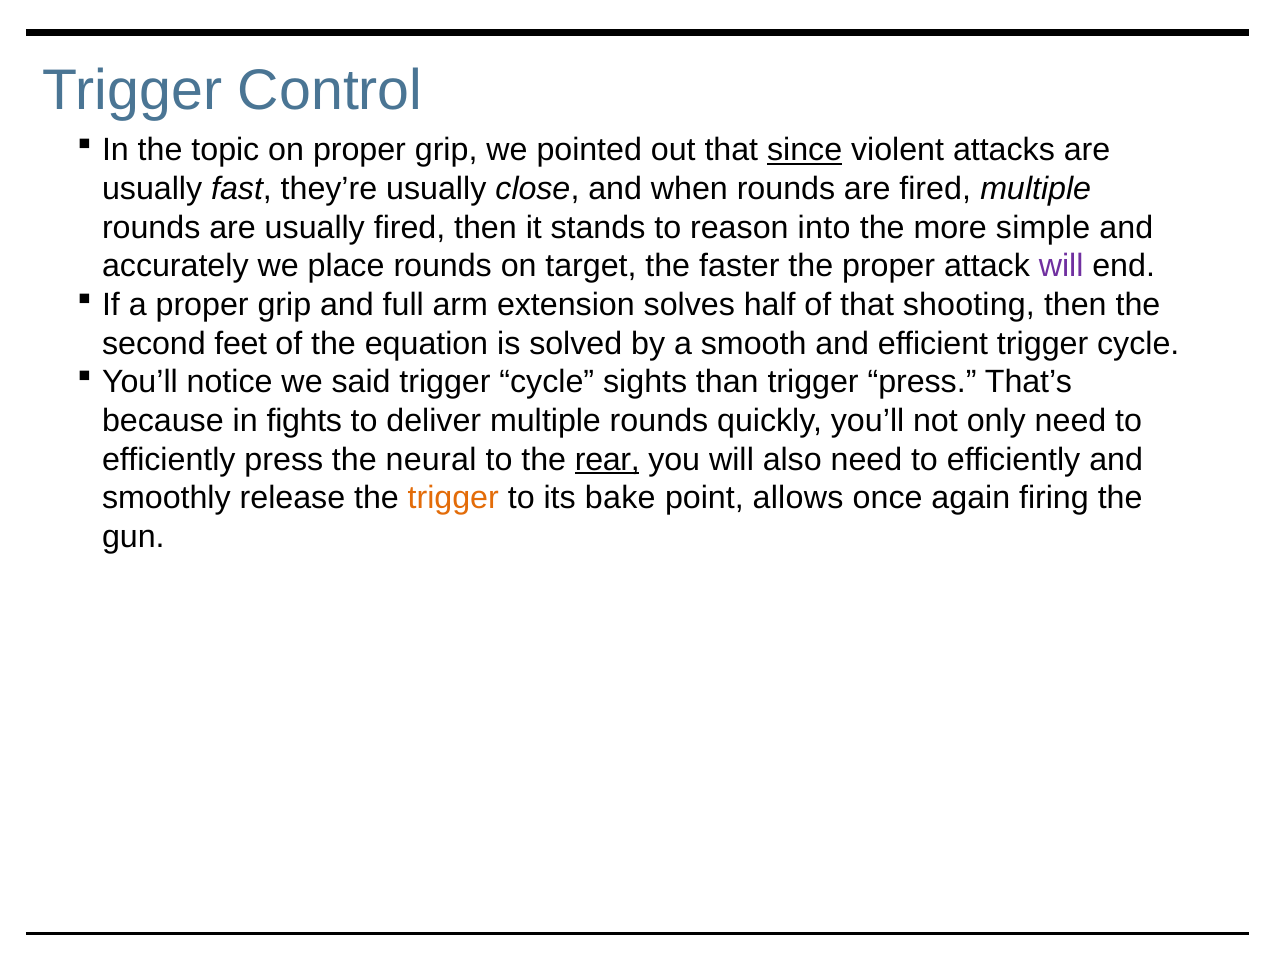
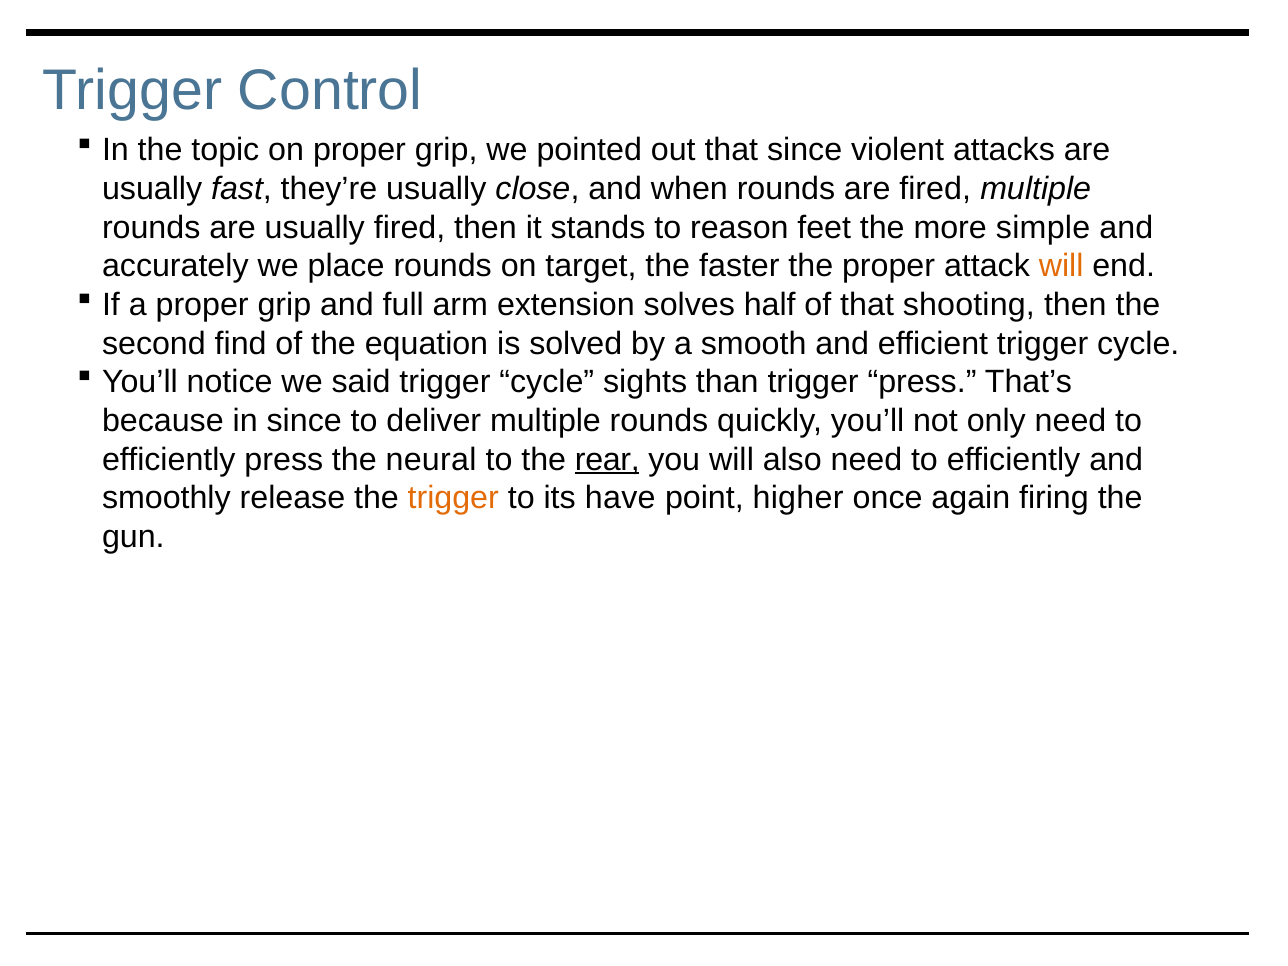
since at (805, 150) underline: present -> none
into: into -> feet
will at (1061, 266) colour: purple -> orange
feet: feet -> find
in fights: fights -> since
bake: bake -> have
allows: allows -> higher
